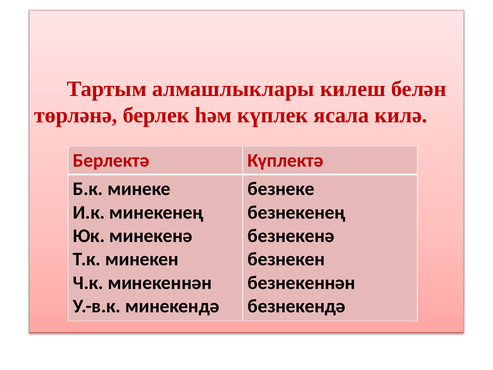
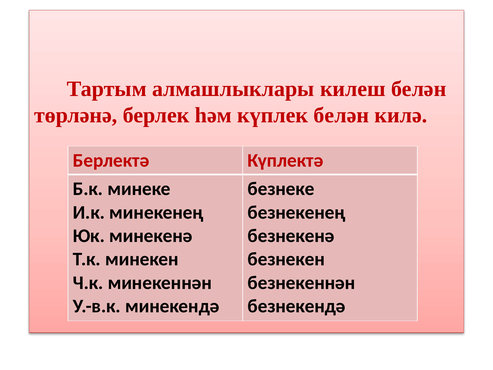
күплек ясала: ясала -> белән
